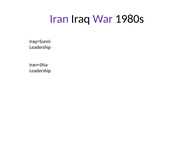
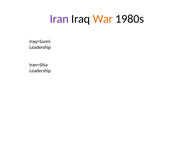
War colour: purple -> orange
